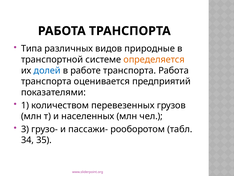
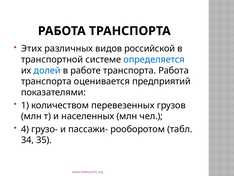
Типа: Типа -> Этих
природные: природные -> российской
определяется colour: orange -> blue
3: 3 -> 4
